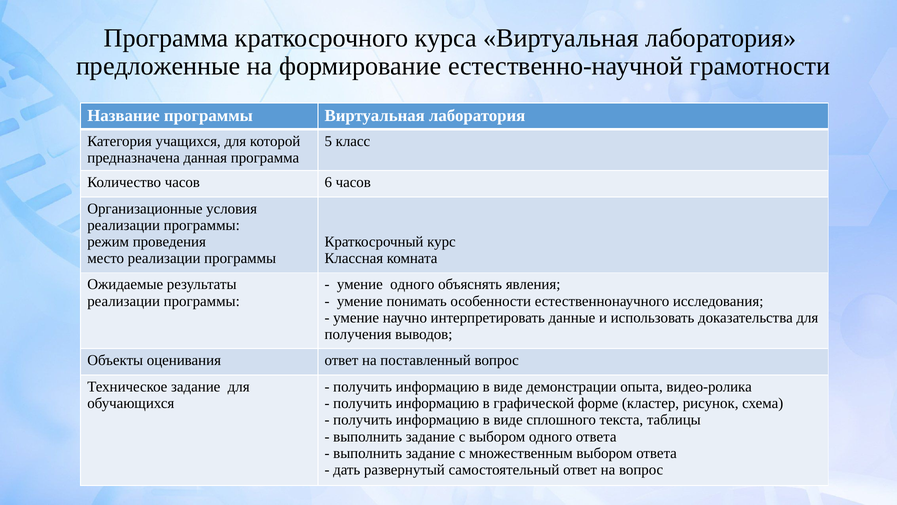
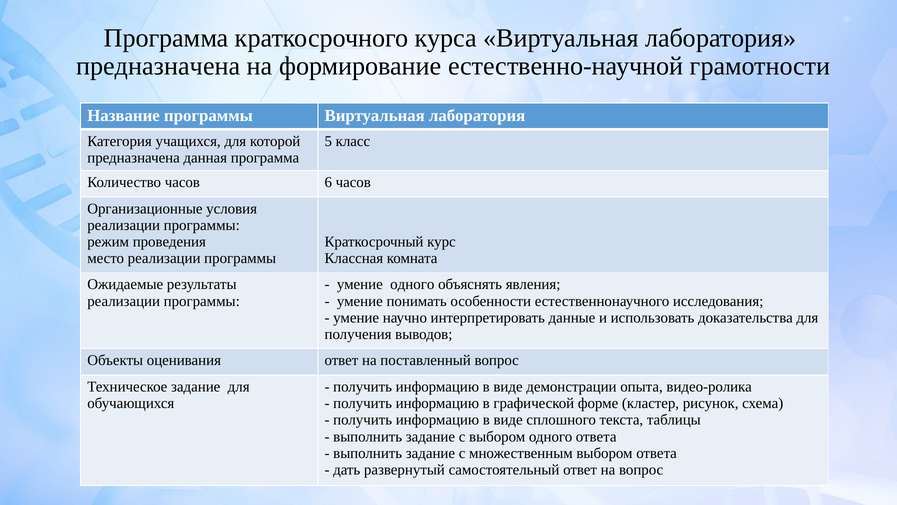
предложенные at (158, 66): предложенные -> предназначена
